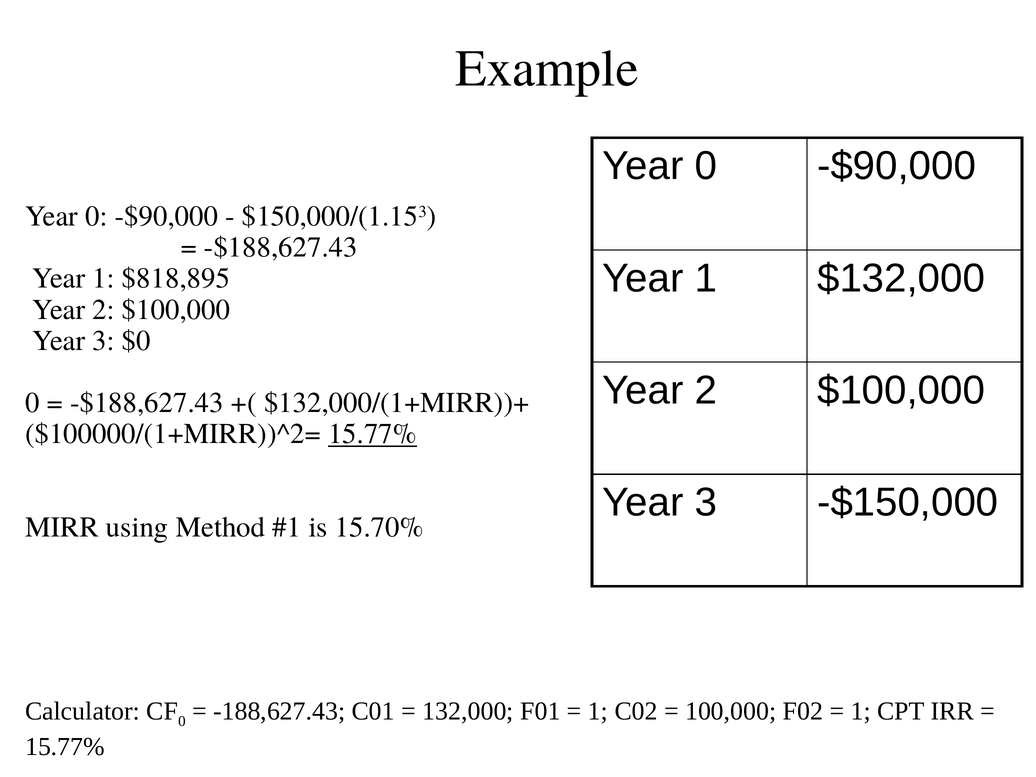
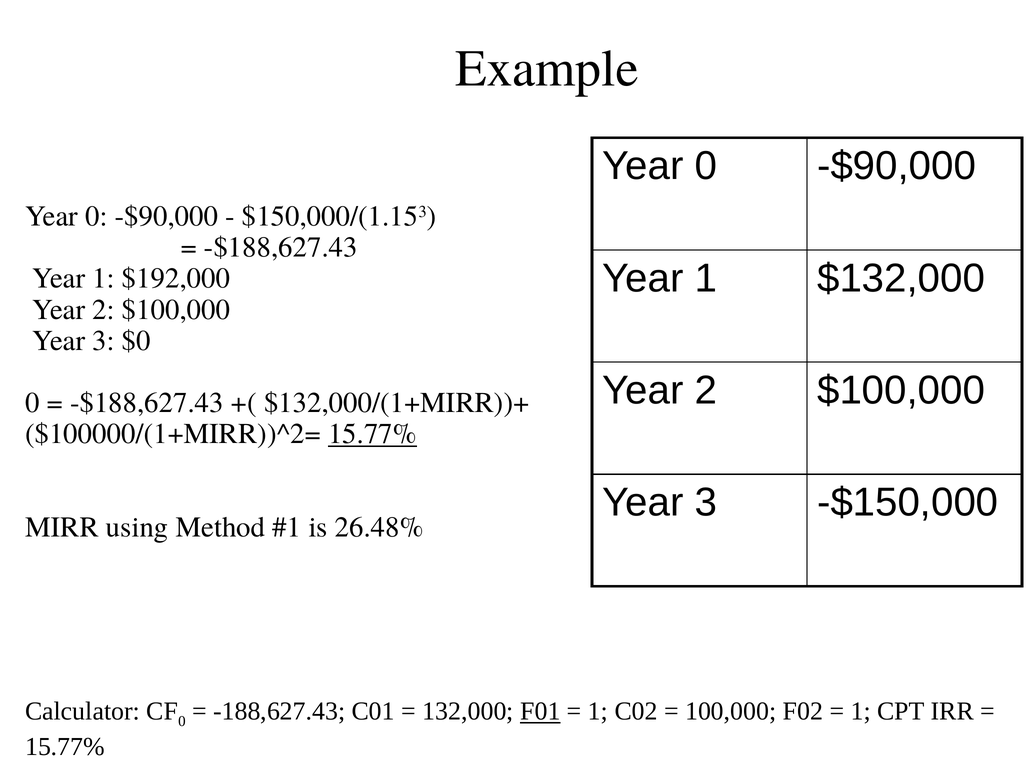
$818,895: $818,895 -> $192,000
15.70%: 15.70% -> 26.48%
F01 underline: none -> present
